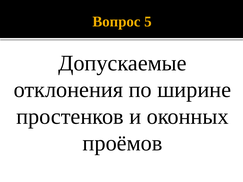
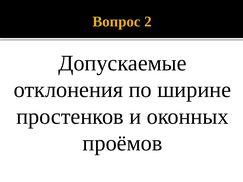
5: 5 -> 2
